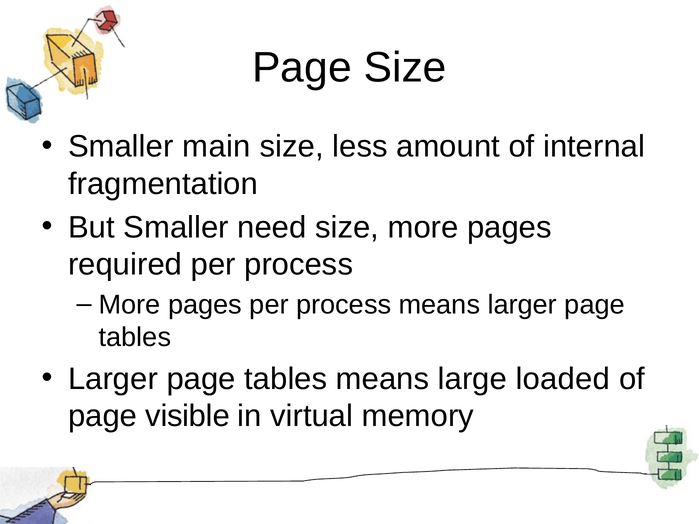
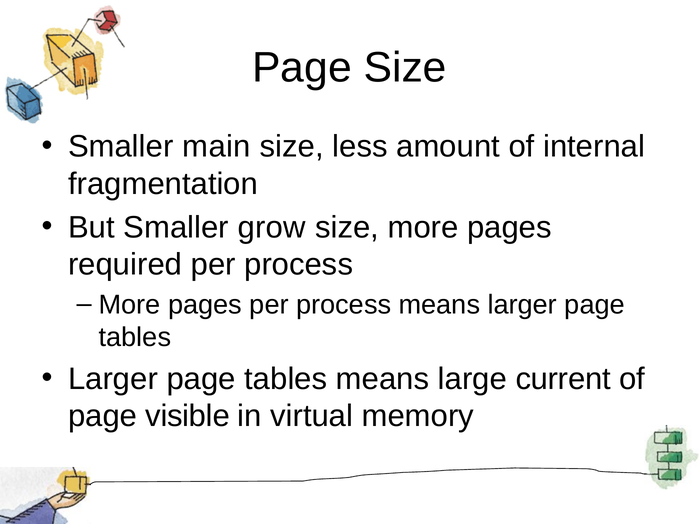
need: need -> grow
loaded: loaded -> current
